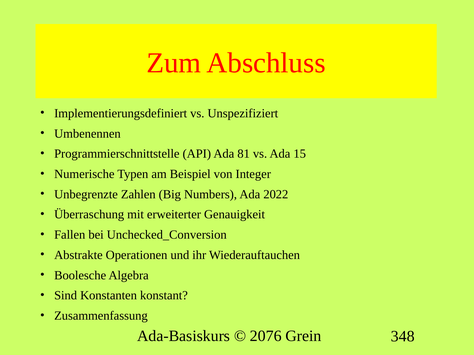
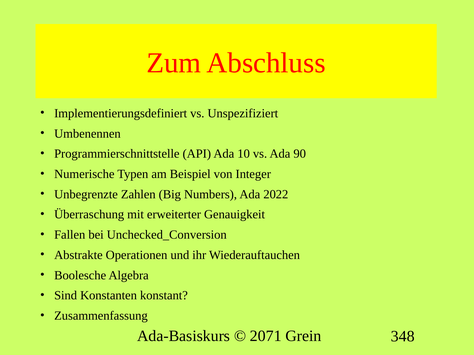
81: 81 -> 10
15: 15 -> 90
2076: 2076 -> 2071
